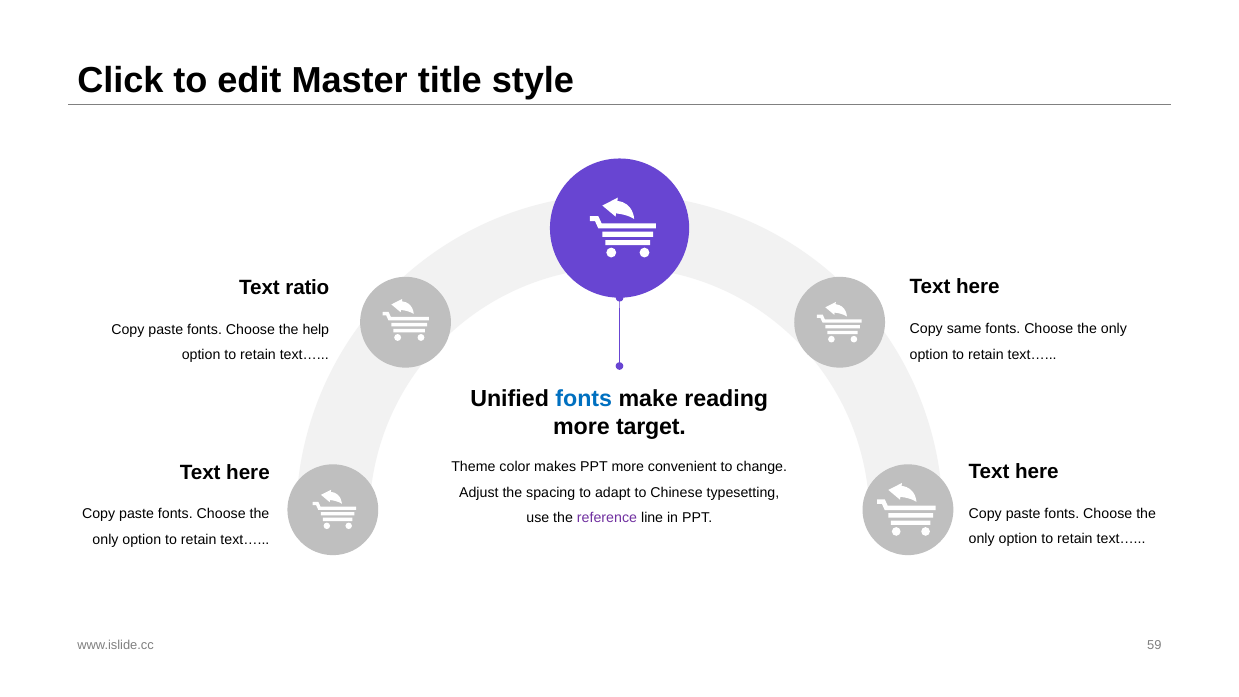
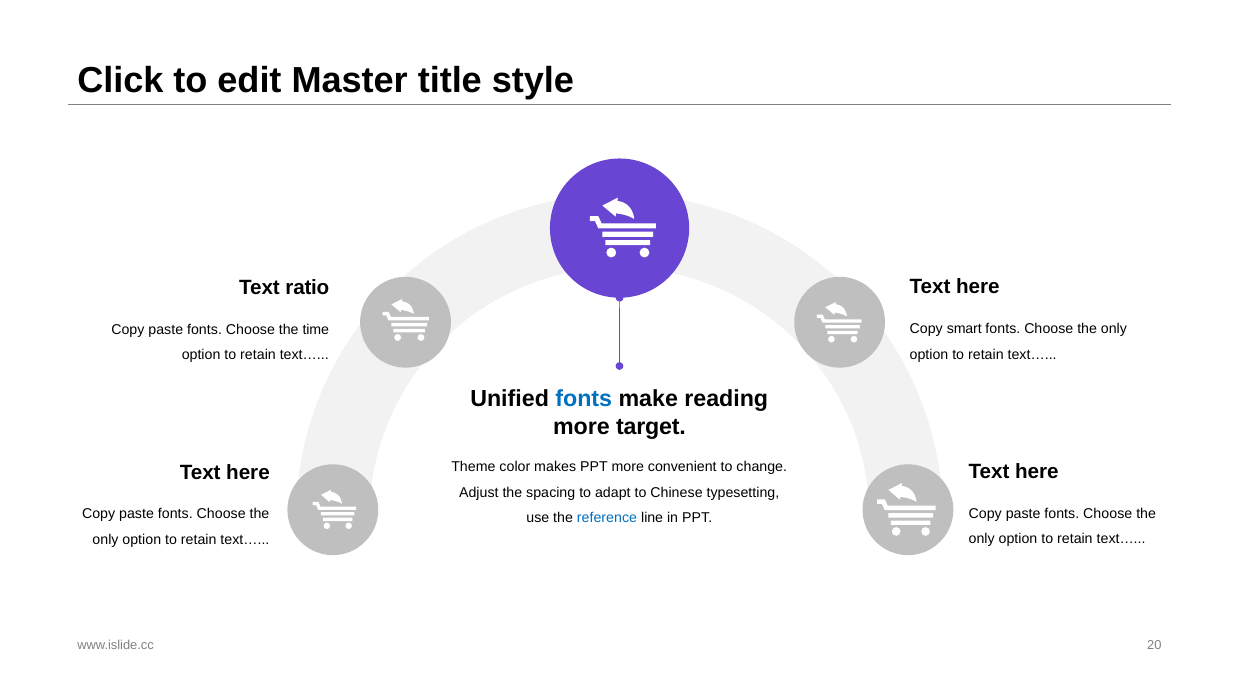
same: same -> smart
help: help -> time
reference colour: purple -> blue
59: 59 -> 20
